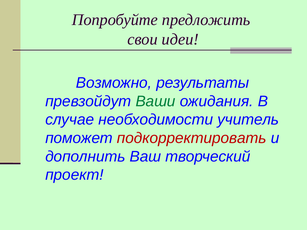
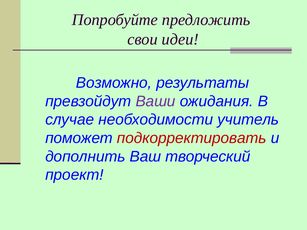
Ваши colour: green -> purple
